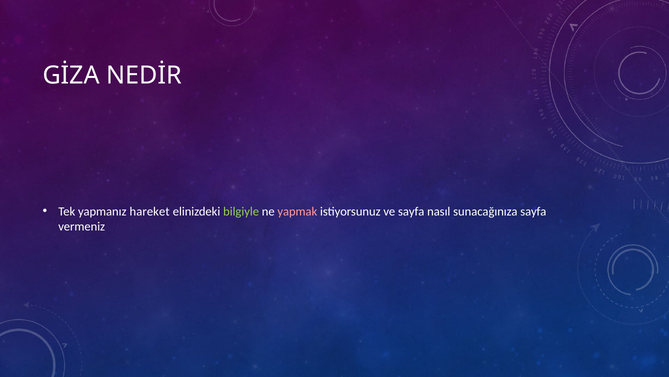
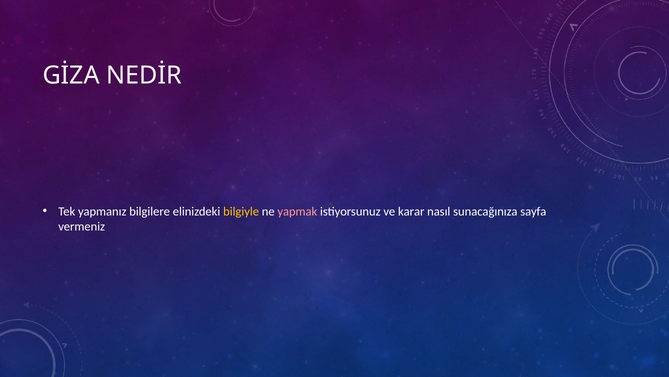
hareket: hareket -> bilgilere
bilgiyle colour: light green -> yellow
ve sayfa: sayfa -> karar
